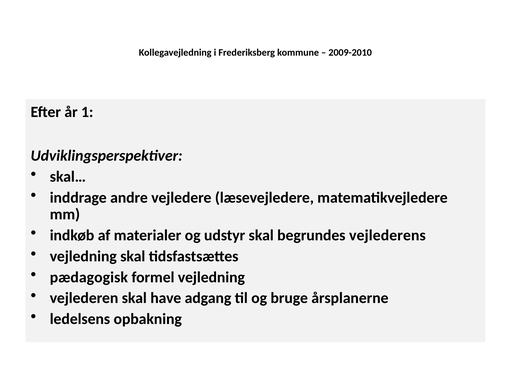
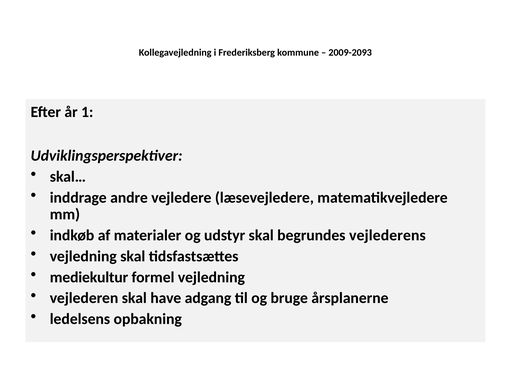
2009-2010: 2009-2010 -> 2009-2093
pædagogisk: pædagogisk -> mediekultur
